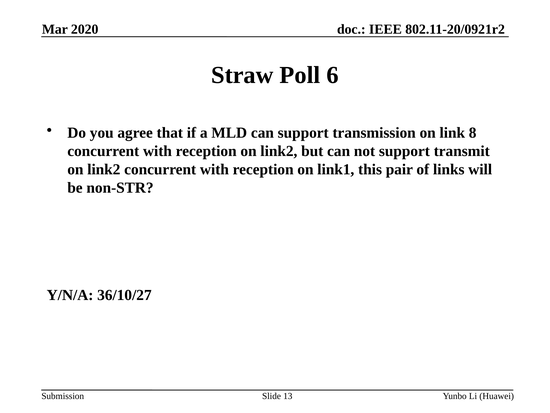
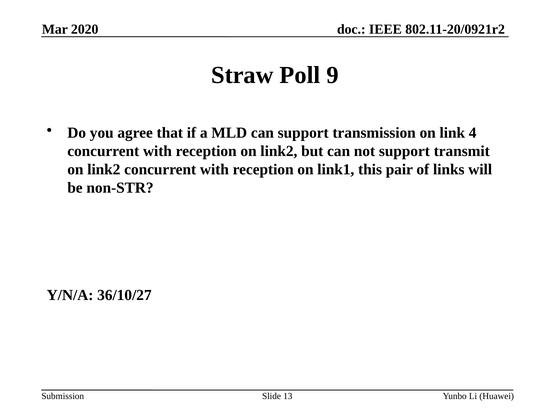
6: 6 -> 9
8: 8 -> 4
